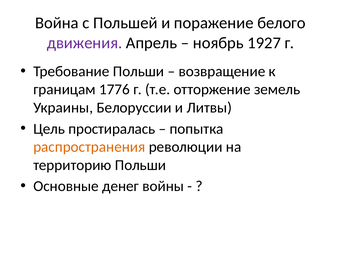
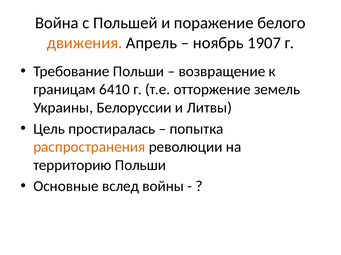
движения colour: purple -> orange
1927: 1927 -> 1907
1776: 1776 -> 6410
денег: денег -> вслед
